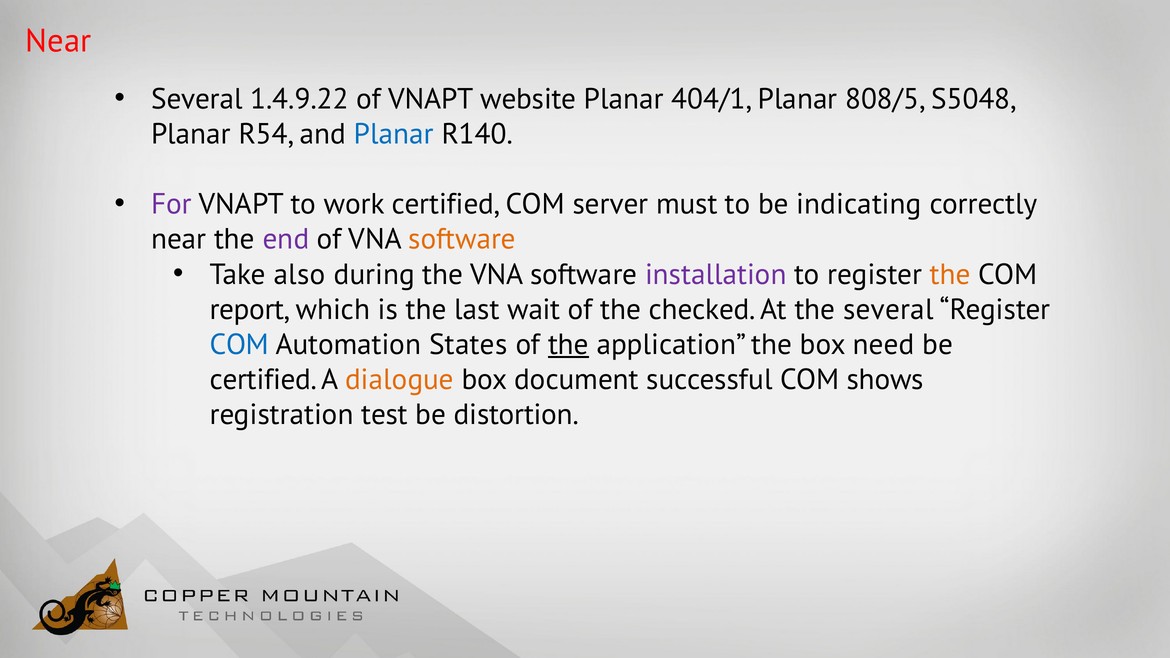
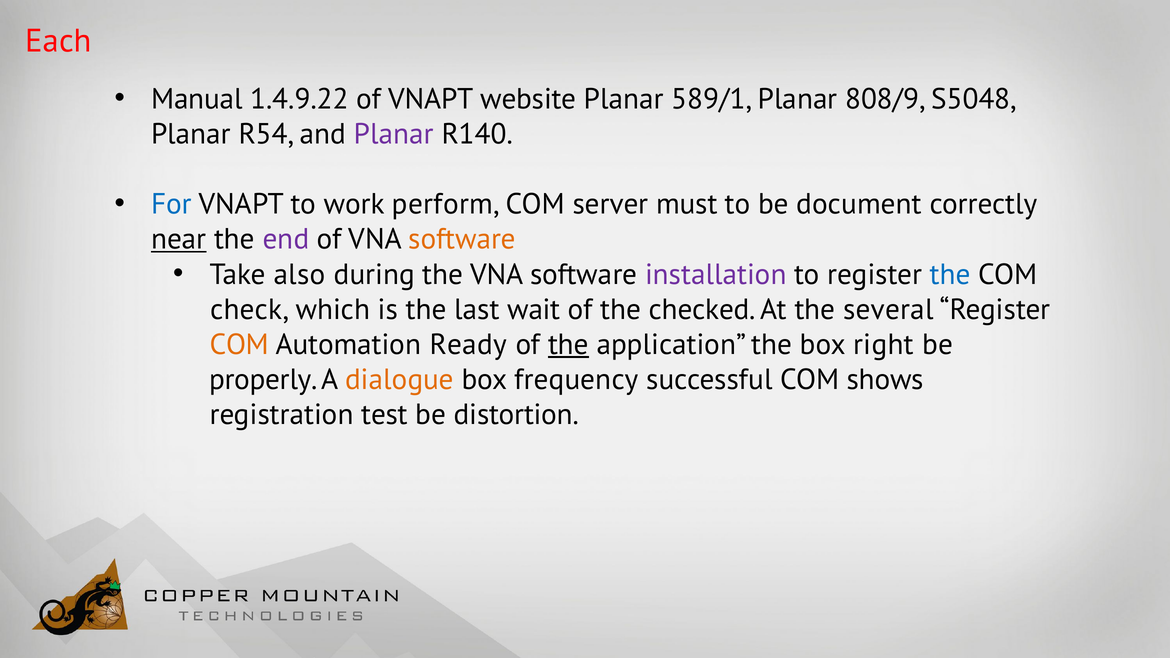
Near at (58, 41): Near -> Each
Several at (197, 99): Several -> Manual
404/1: 404/1 -> 589/1
808/5: 808/5 -> 808/9
Planar at (394, 134) colour: blue -> purple
For colour: purple -> blue
work certified: certified -> perform
indicating: indicating -> document
near at (179, 239) underline: none -> present
the at (950, 274) colour: orange -> blue
report: report -> check
COM at (239, 345) colour: blue -> orange
States: States -> Ready
need: need -> right
certified at (263, 380): certified -> properly
document: document -> frequency
